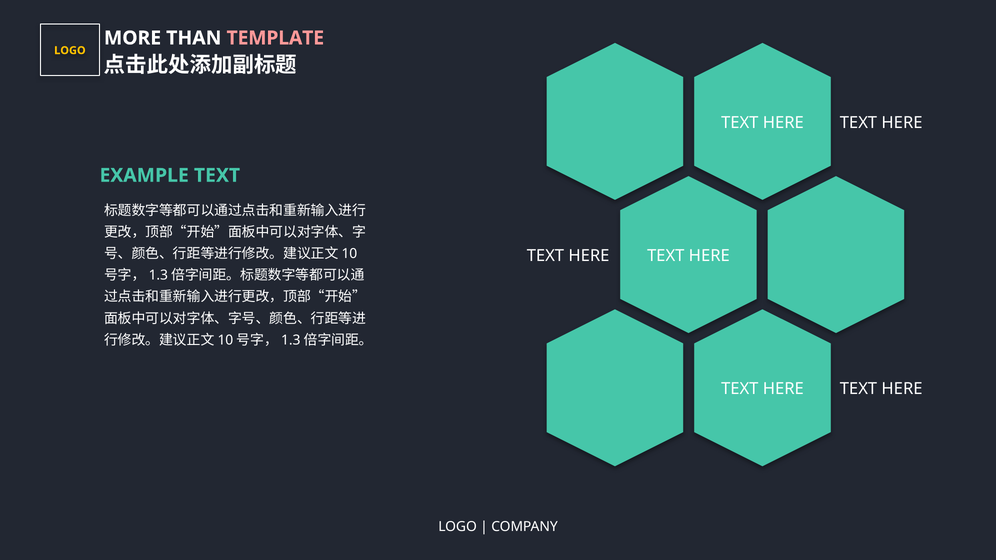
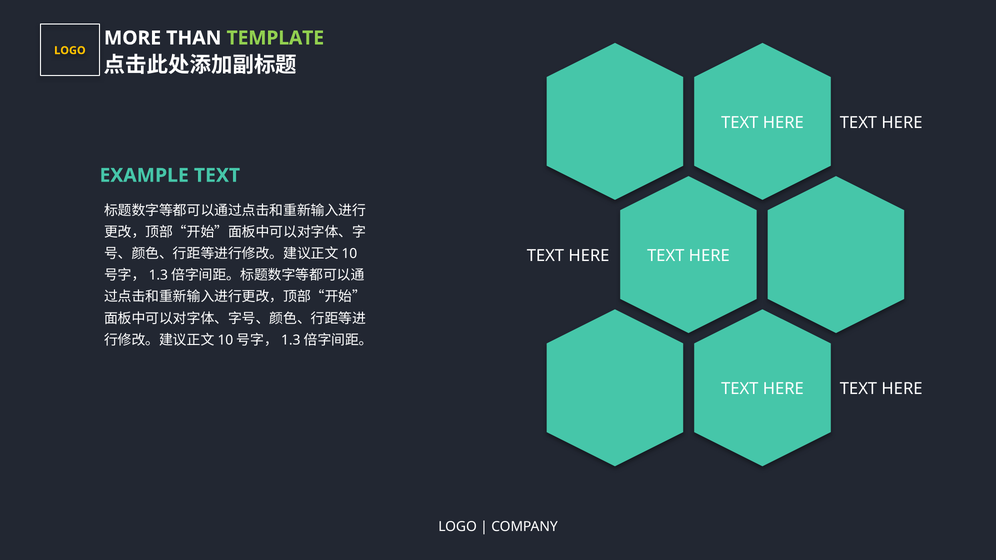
TEMPLATE colour: pink -> light green
